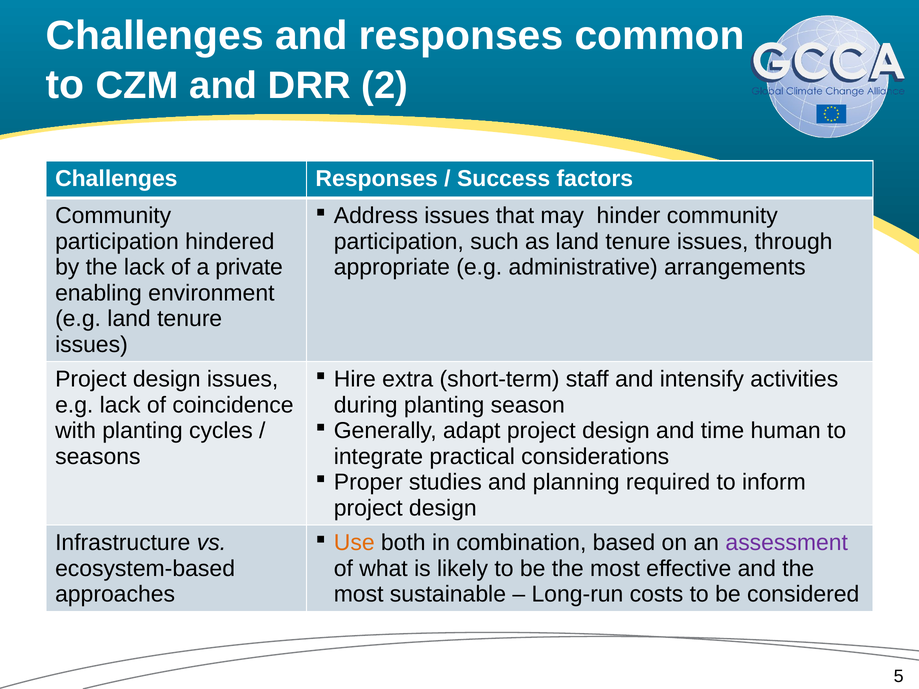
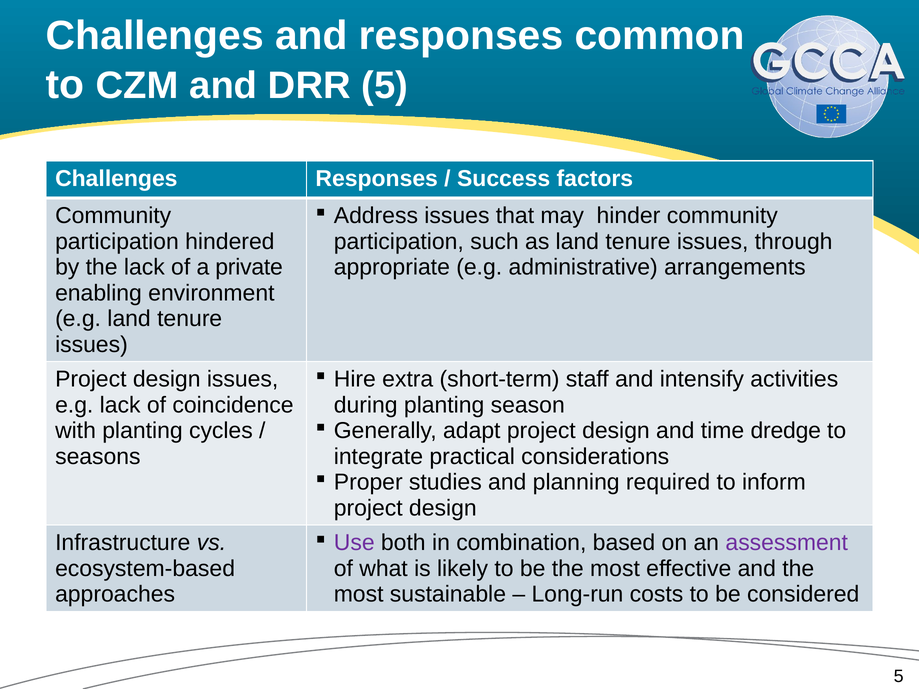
DRR 2: 2 -> 5
human: human -> dredge
Use colour: orange -> purple
